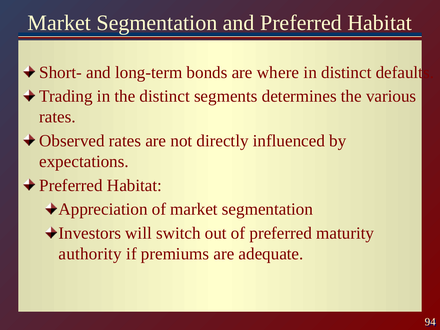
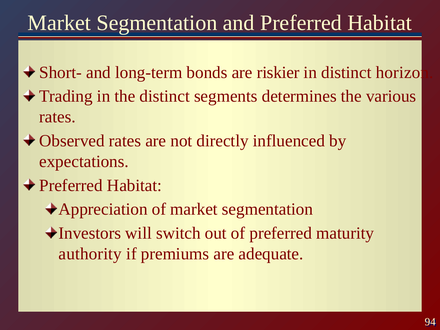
where: where -> riskier
defaults: defaults -> horizon
